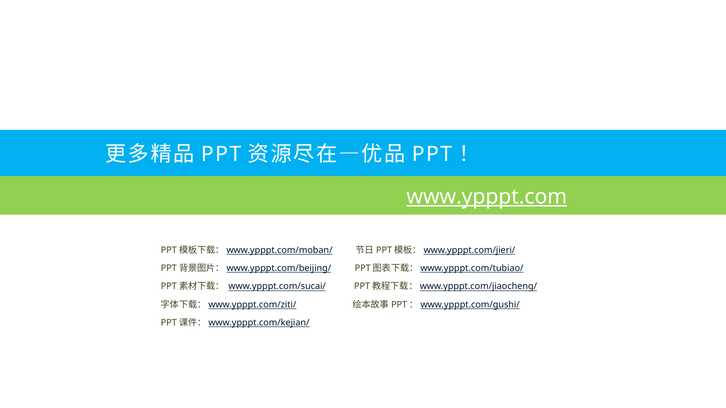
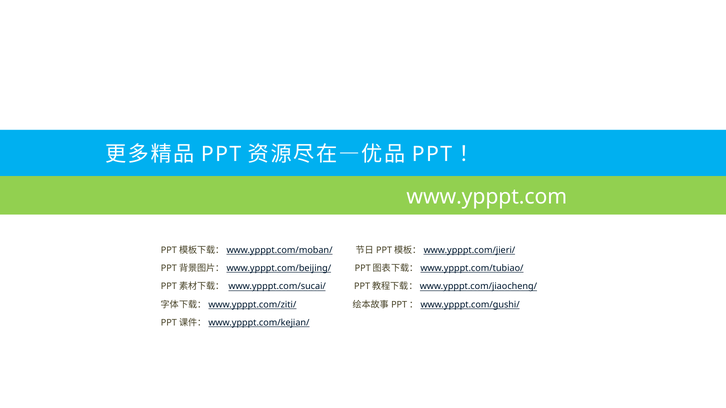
www.ypppt.com underline: present -> none
